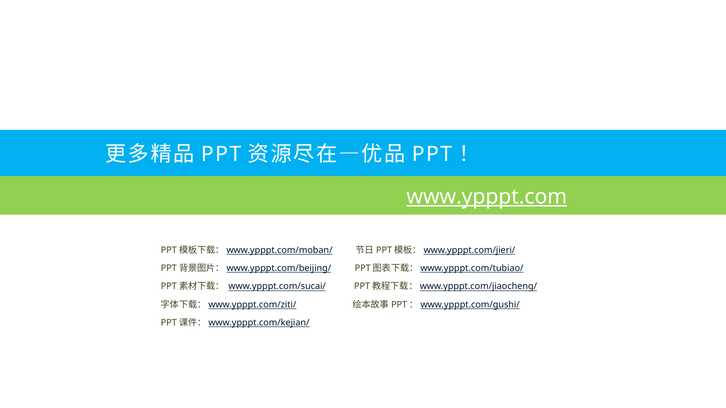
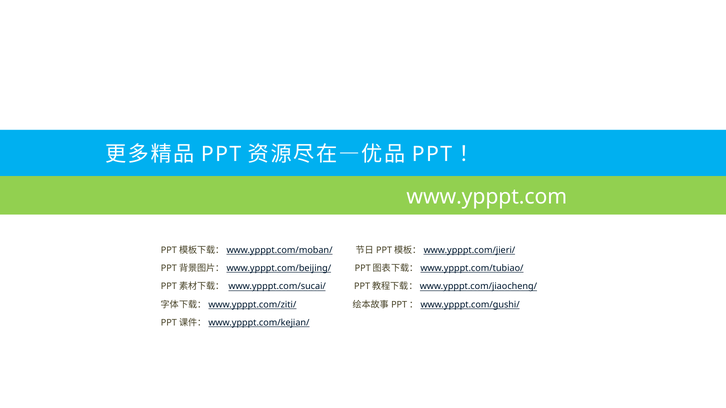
www.ypppt.com underline: present -> none
